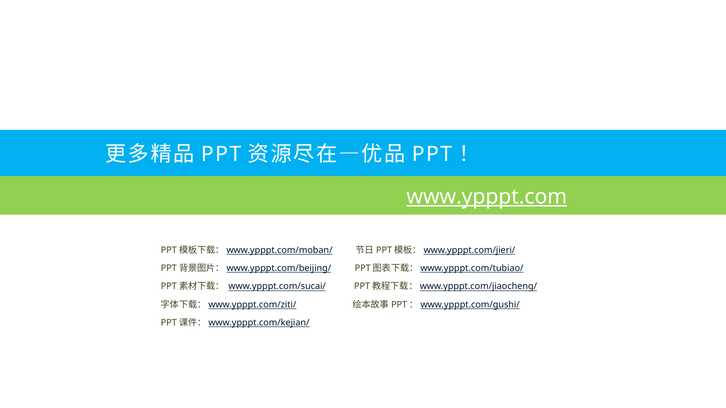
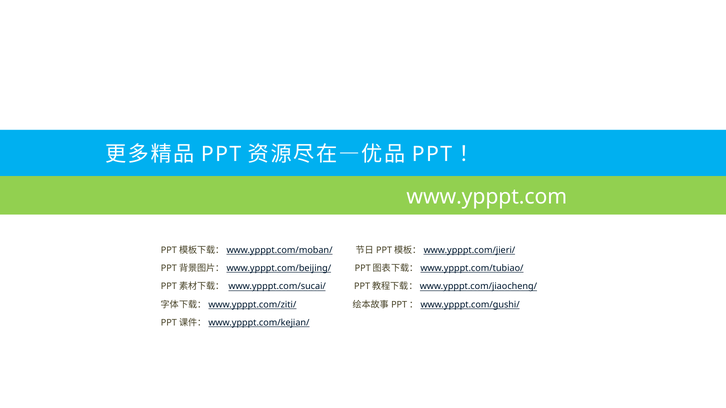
www.ypppt.com underline: present -> none
